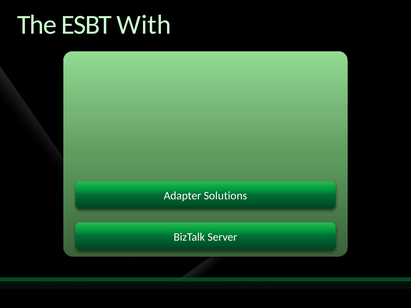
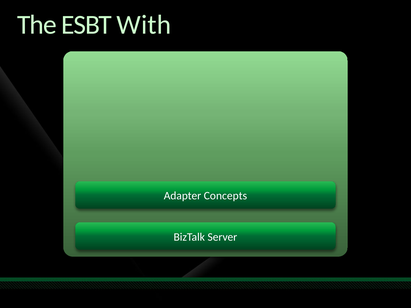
Solutions: Solutions -> Concepts
